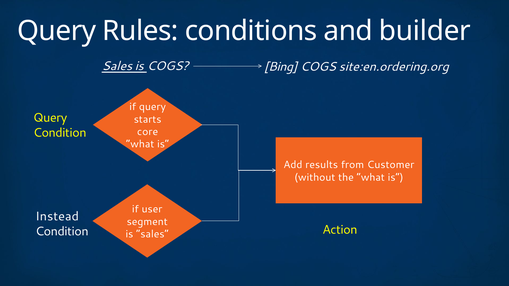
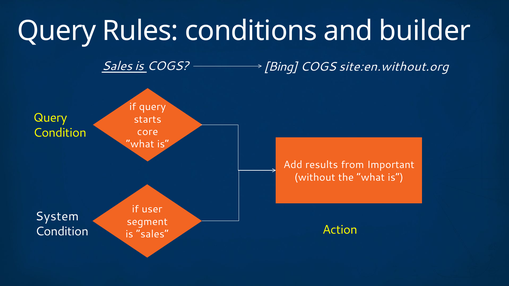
site:en.ordering.org: site:en.ordering.org -> site:en.without.org
Customer: Customer -> Important
Instead: Instead -> System
